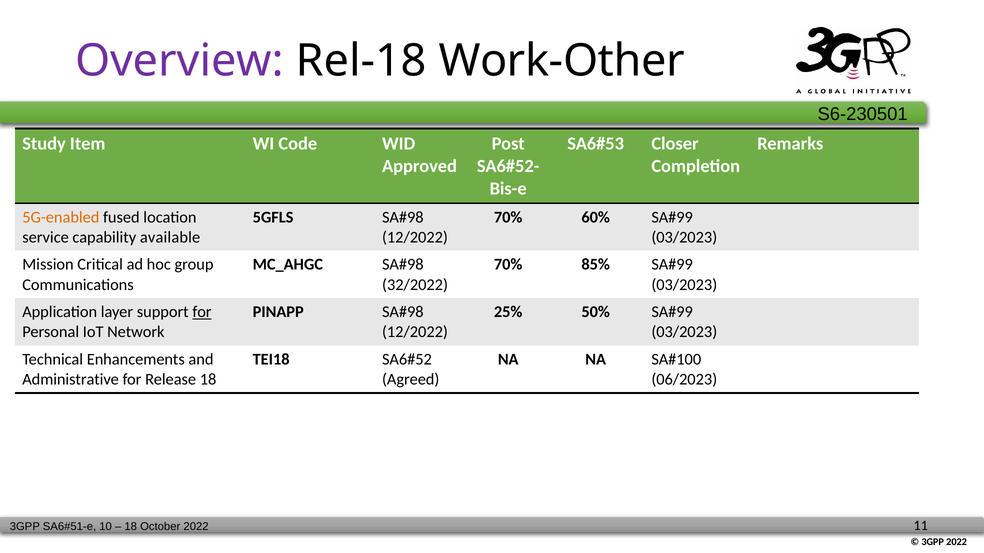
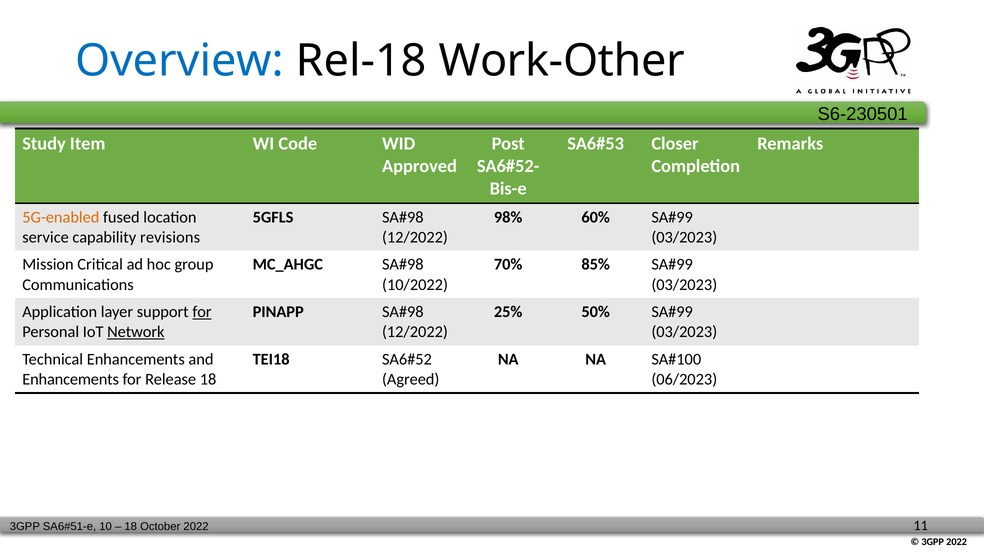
Overview colour: purple -> blue
70% at (508, 217): 70% -> 98%
available: available -> revisions
32/2022: 32/2022 -> 10/2022
Network underline: none -> present
Administrative at (71, 380): Administrative -> Enhancements
